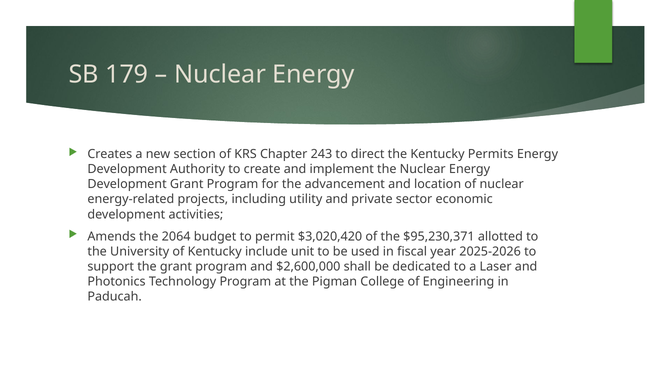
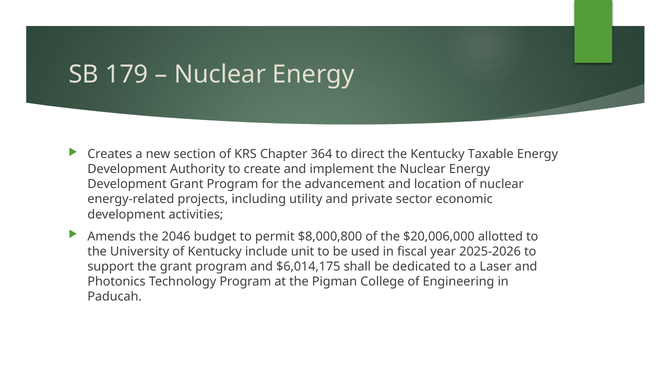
243: 243 -> 364
Permits: Permits -> Taxable
2064: 2064 -> 2046
$3,020,420: $3,020,420 -> $8,000,800
$95,230,371: $95,230,371 -> $20,006,000
$2,600,000: $2,600,000 -> $6,014,175
